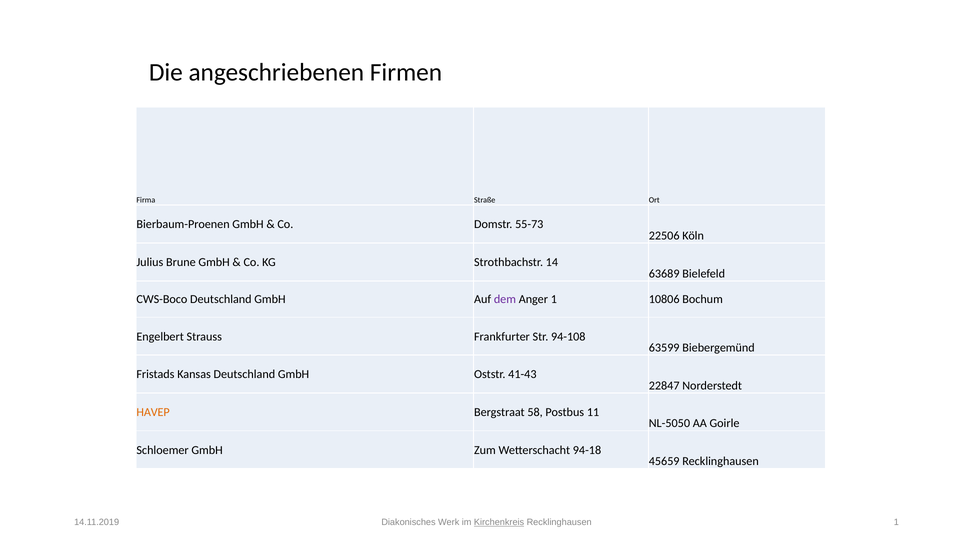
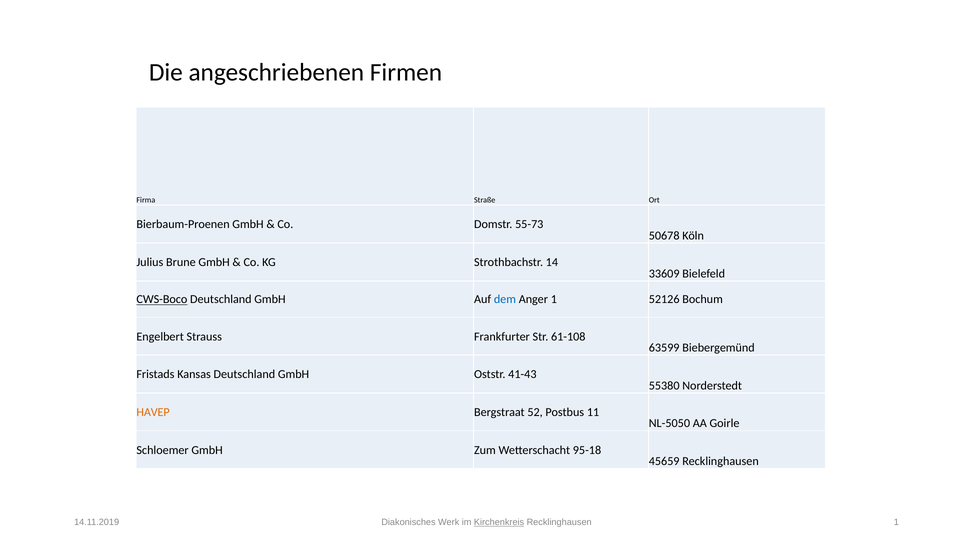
22506: 22506 -> 50678
63689: 63689 -> 33609
CWS-Boco underline: none -> present
dem colour: purple -> blue
10806: 10806 -> 52126
94-108: 94-108 -> 61-108
22847: 22847 -> 55380
58: 58 -> 52
94-18: 94-18 -> 95-18
